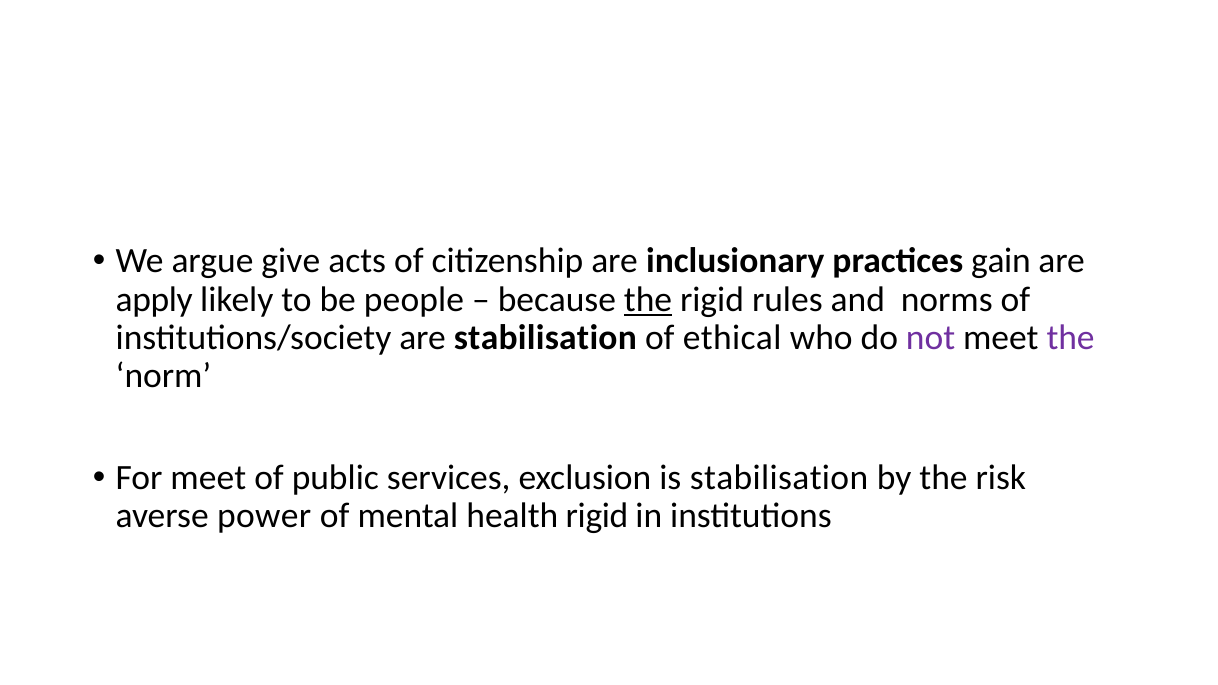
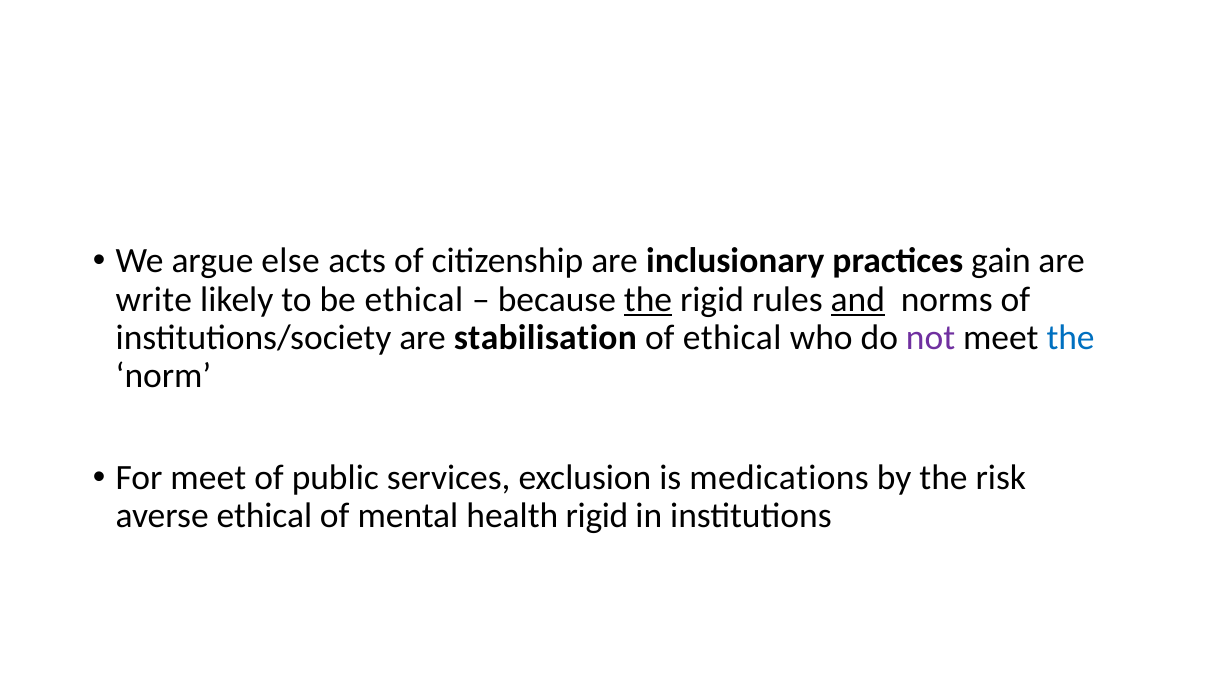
give: give -> else
apply: apply -> write
be people: people -> ethical
and underline: none -> present
the at (1071, 338) colour: purple -> blue
is stabilisation: stabilisation -> medications
averse power: power -> ethical
